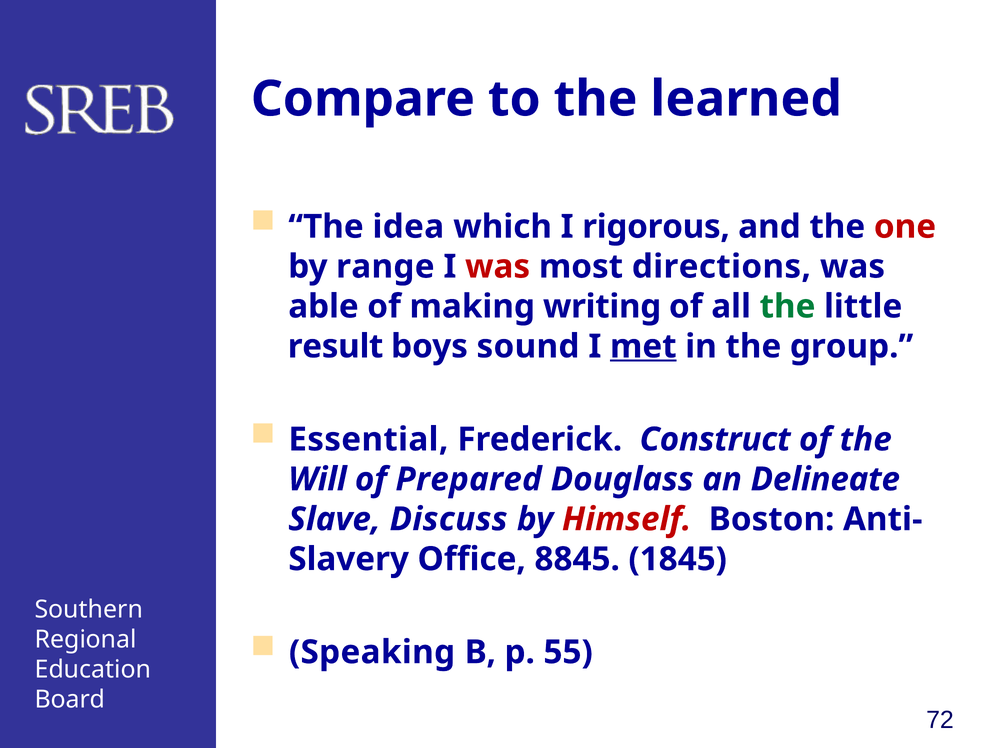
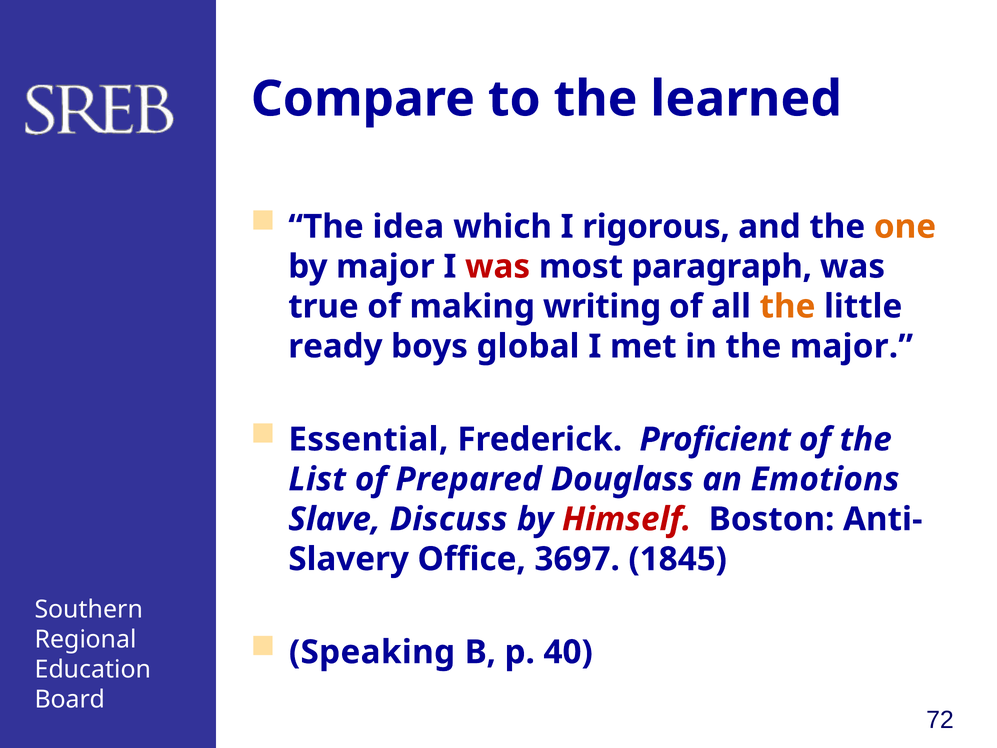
one colour: red -> orange
by range: range -> major
directions: directions -> paragraph
able: able -> true
the at (787, 306) colour: green -> orange
result: result -> ready
sound: sound -> global
met underline: present -> none
the group: group -> major
Construct: Construct -> Proficient
Will: Will -> List
Delineate: Delineate -> Emotions
8845: 8845 -> 3697
55: 55 -> 40
